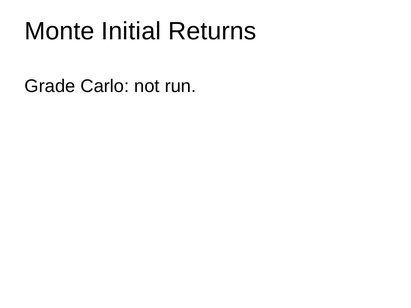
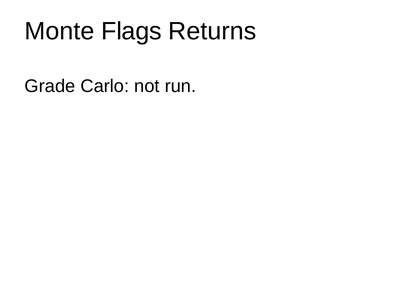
Initial: Initial -> Flags
